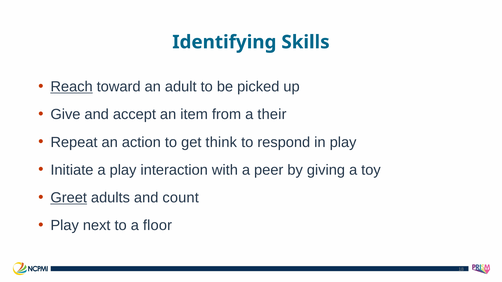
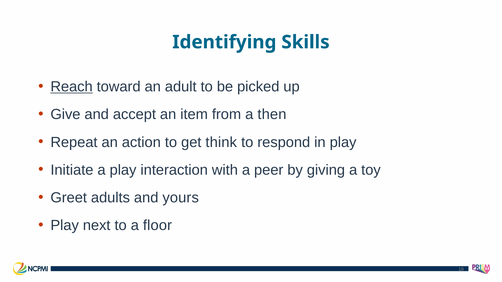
their: their -> then
Greet underline: present -> none
count: count -> yours
